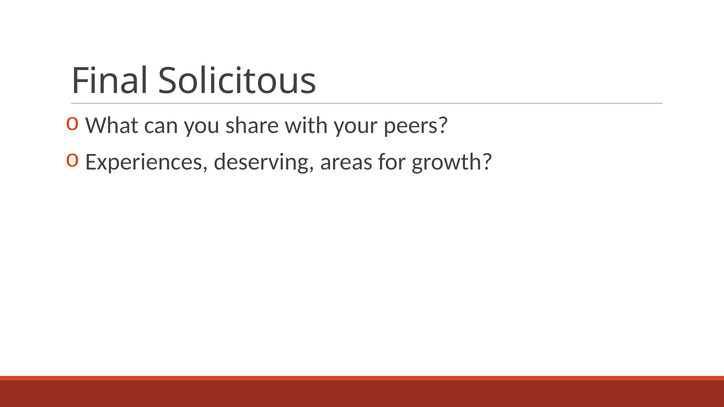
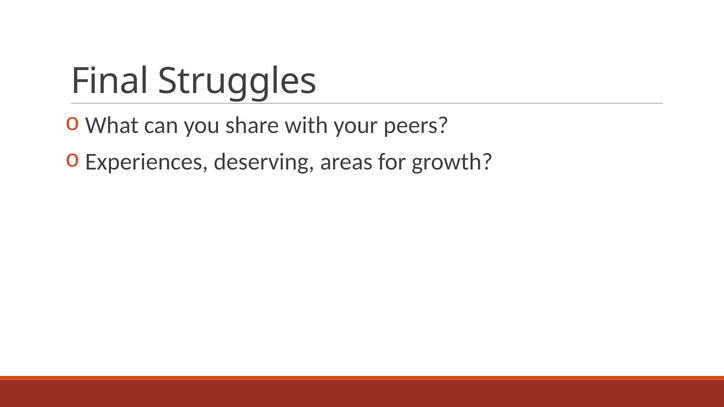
Solicitous: Solicitous -> Struggles
